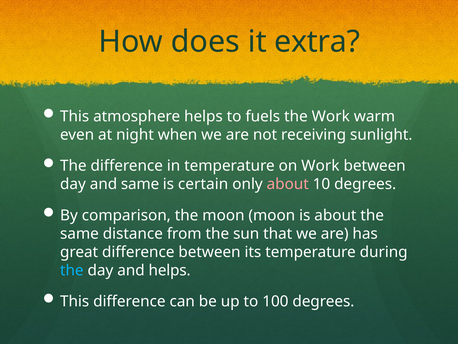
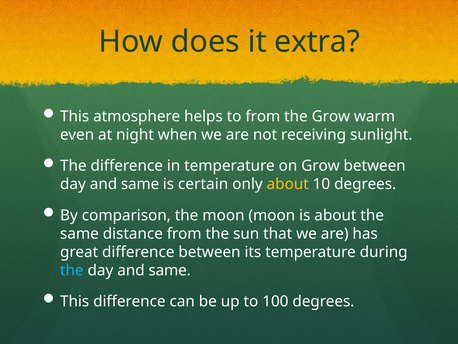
to fuels: fuels -> from
the Work: Work -> Grow
on Work: Work -> Grow
about at (288, 184) colour: pink -> yellow
helps at (170, 270): helps -> same
